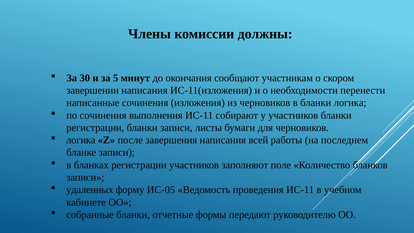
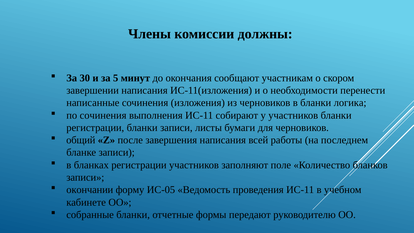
логика at (81, 140): логика -> общий
удаленных: удаленных -> окончании
